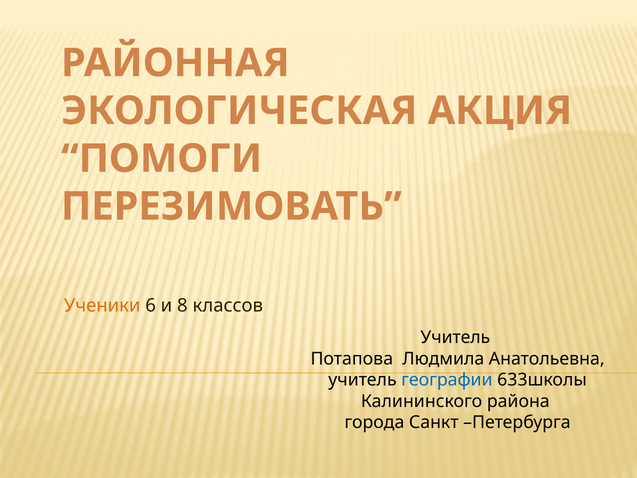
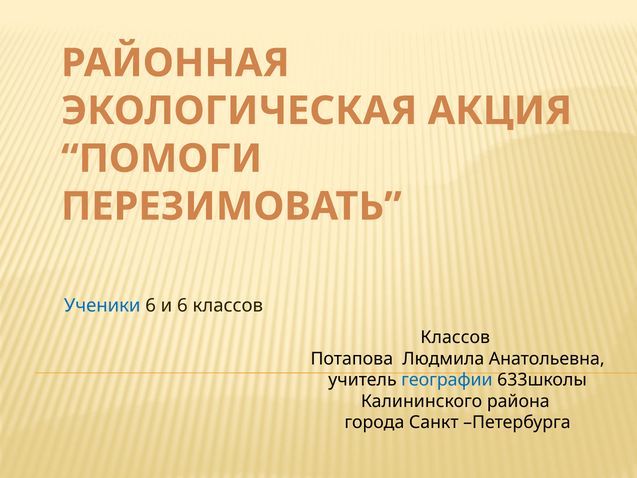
Ученики colour: orange -> blue
и 8: 8 -> 6
Учитель at (455, 337): Учитель -> Классов
